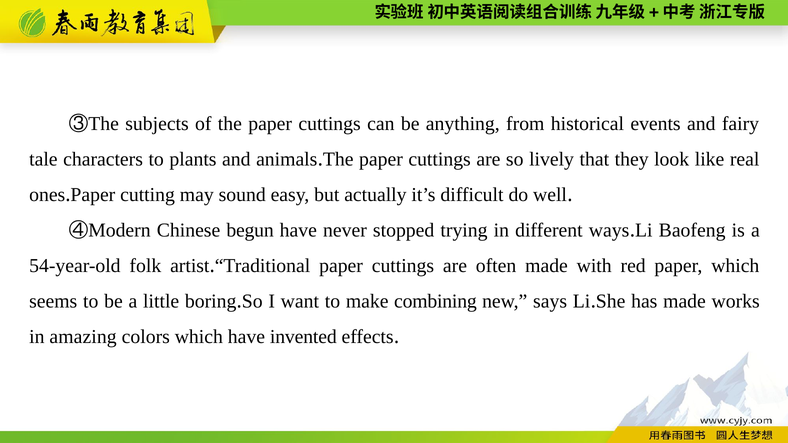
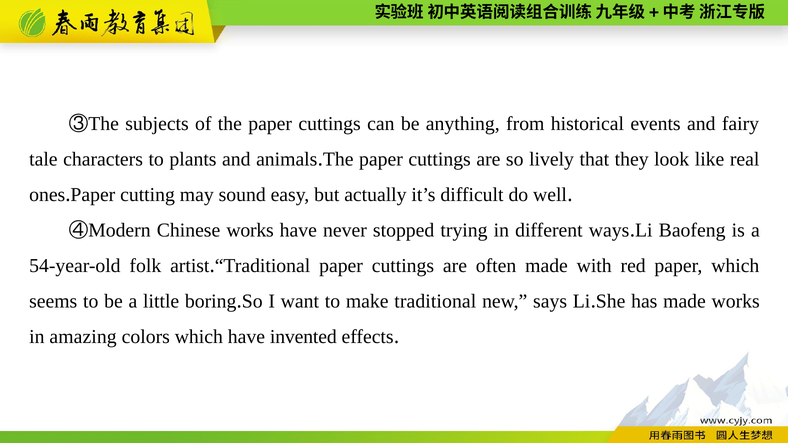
Chinese begun: begun -> works
make combining: combining -> traditional
